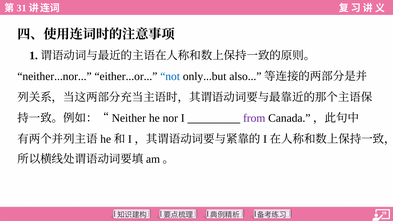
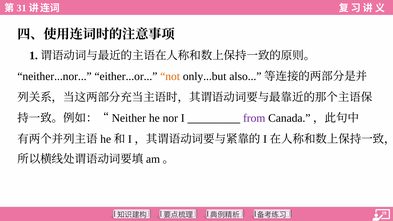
not colour: blue -> orange
